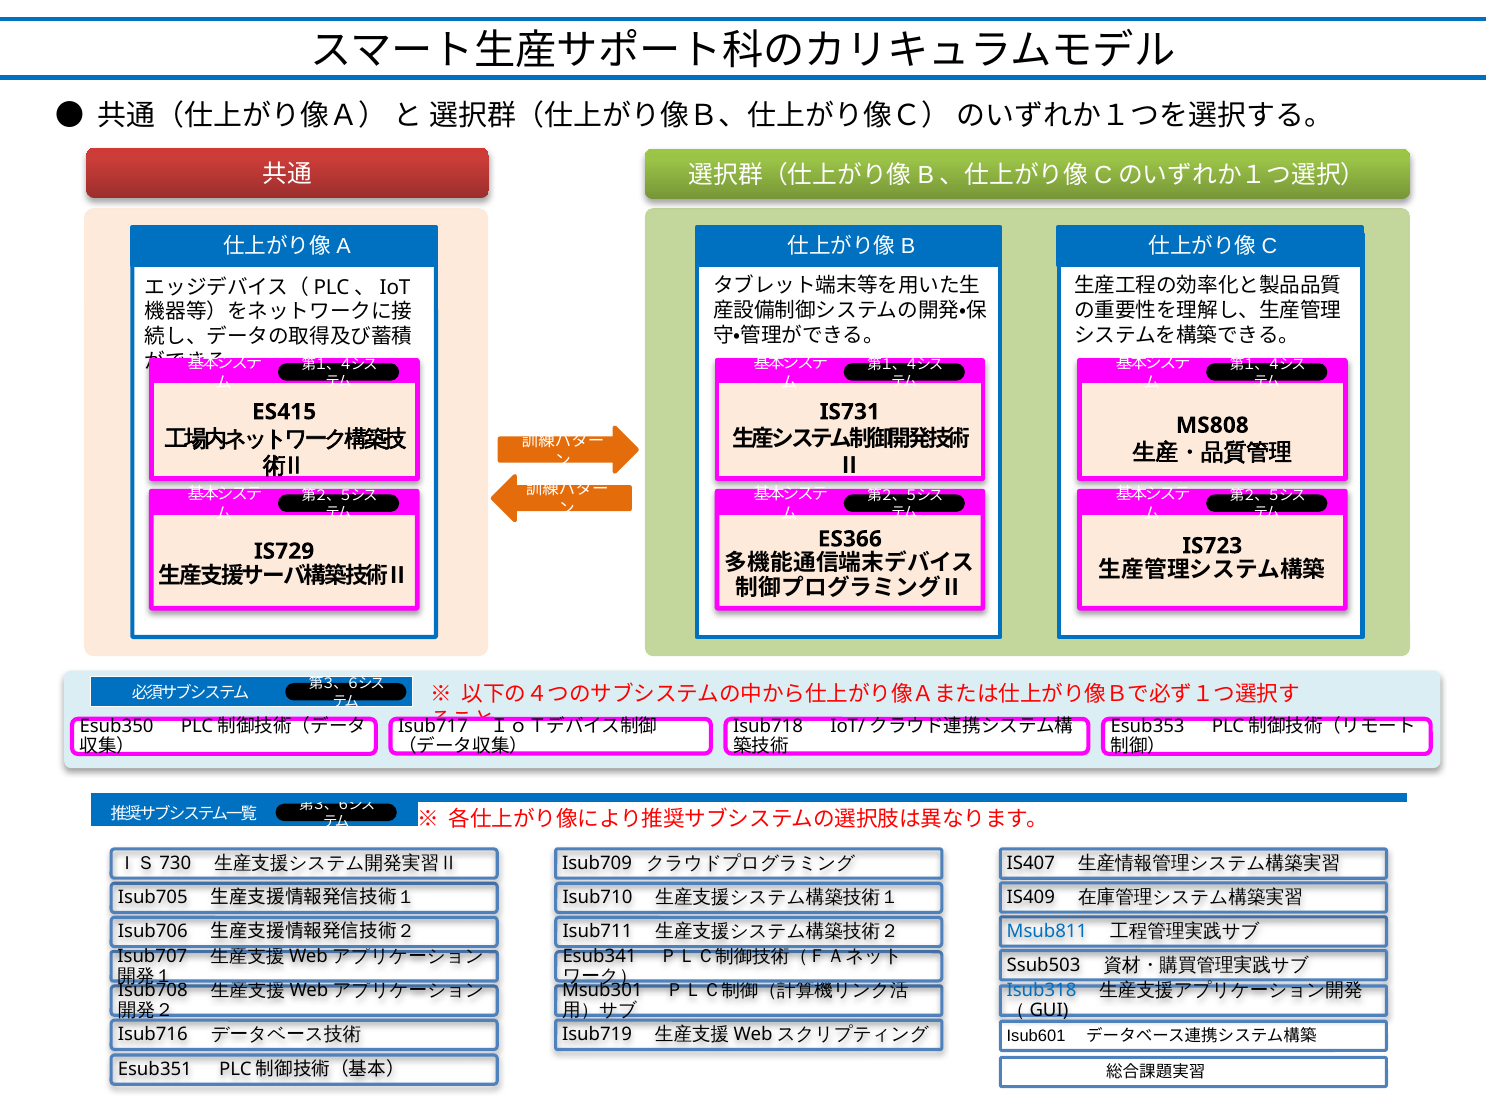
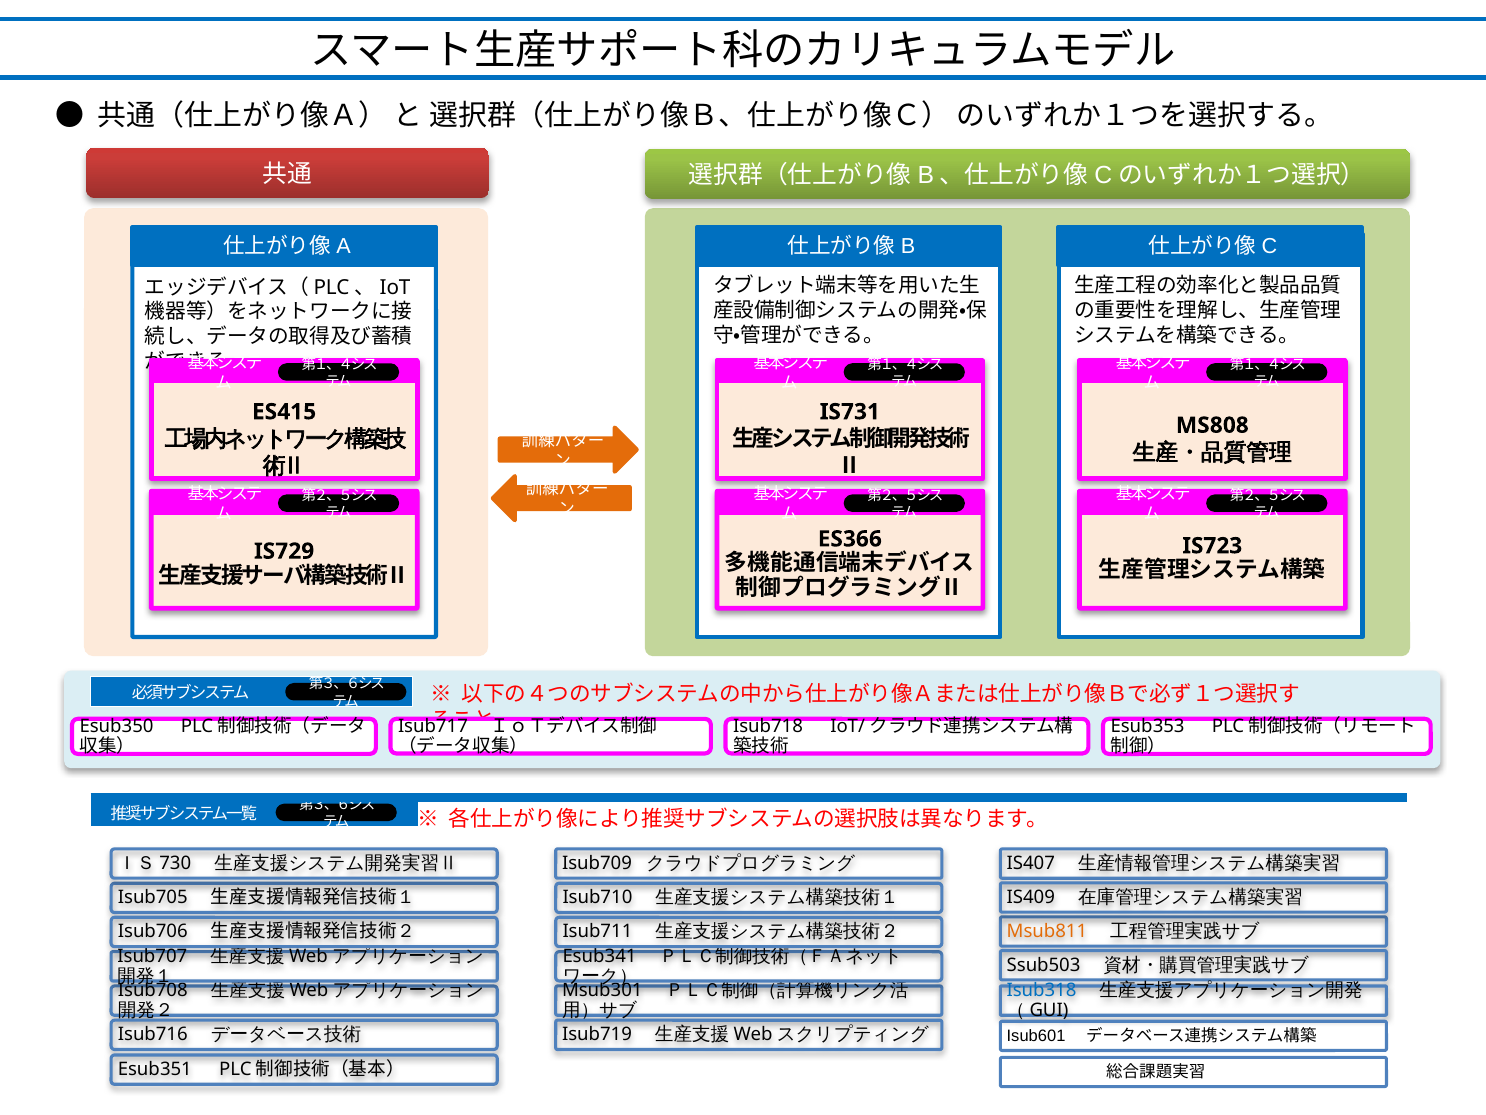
Msub811 colour: blue -> orange
